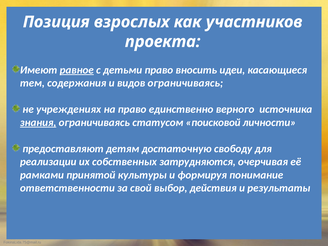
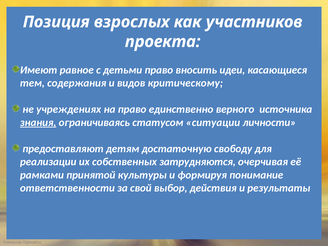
равное underline: present -> none
видов ограничиваясь: ограничиваясь -> критическому
поисковой: поисковой -> ситуации
